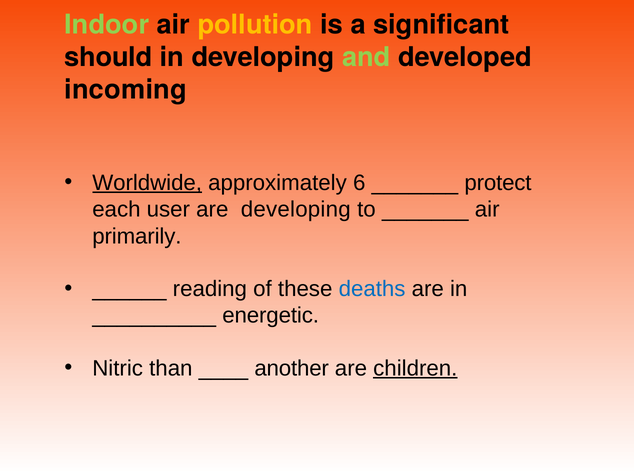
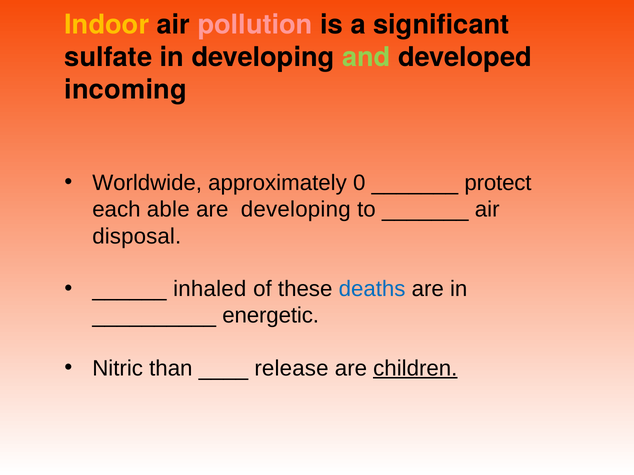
Indoor colour: light green -> yellow
pollution colour: yellow -> pink
should: should -> sulfate
Worldwide underline: present -> none
6: 6 -> 0
user: user -> able
primarily: primarily -> disposal
reading: reading -> inhaled
another: another -> release
